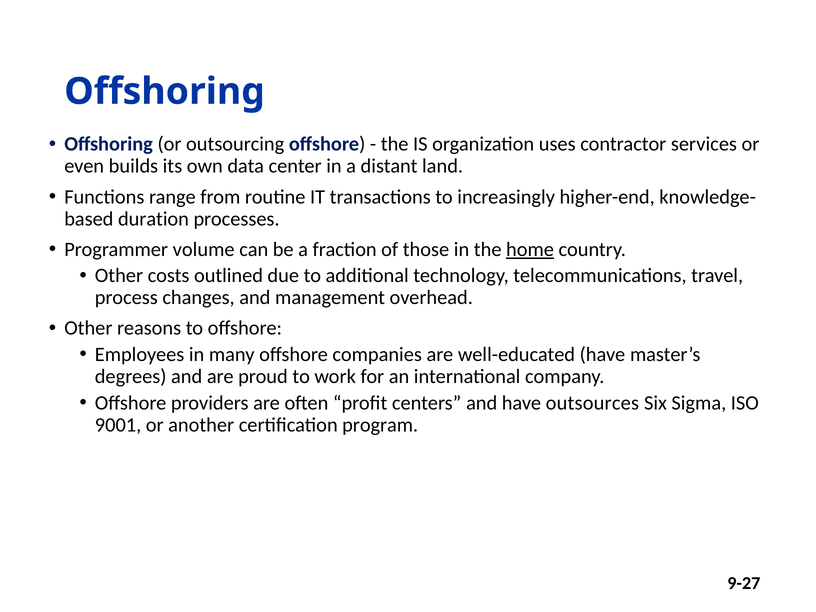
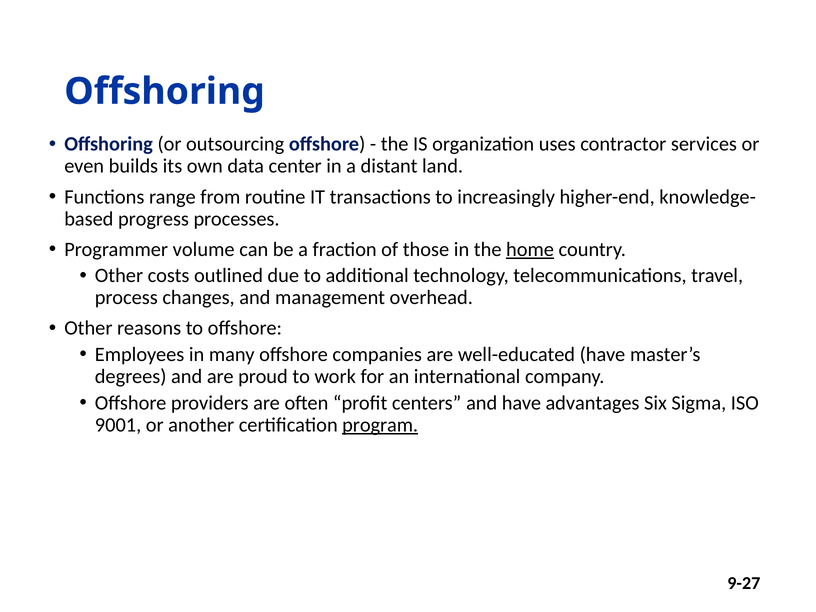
duration: duration -> progress
outsources: outsources -> advantages
program underline: none -> present
